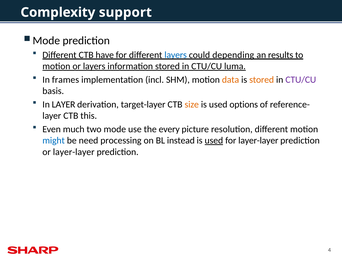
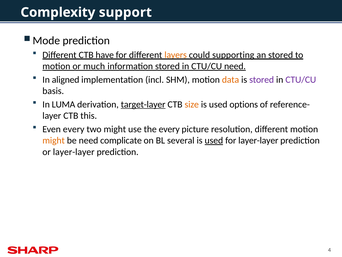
layers at (176, 55) colour: blue -> orange
depending: depending -> supporting
an results: results -> stored
or layers: layers -> much
CTU/CU luma: luma -> need
frames: frames -> aligned
stored at (262, 79) colour: orange -> purple
In LAYER: LAYER -> LUMA
target-layer underline: none -> present
Even much: much -> every
two mode: mode -> might
might at (54, 140) colour: blue -> orange
processing: processing -> complicate
instead: instead -> several
